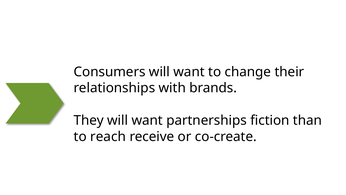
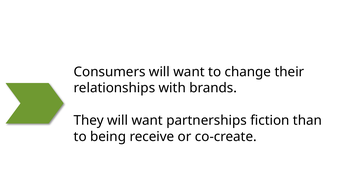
reach: reach -> being
